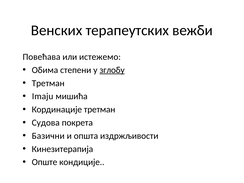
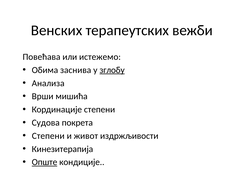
степени: степени -> заснива
Третман at (48, 83): Третман -> Анализа
Imaju: Imaju -> Врши
Кординације третман: третман -> степени
Базични at (48, 136): Базични -> Степени
општа: општа -> живот
Опште underline: none -> present
